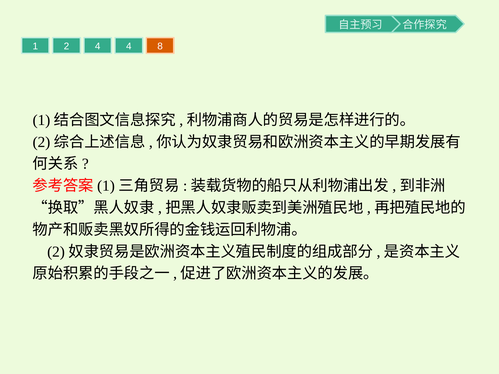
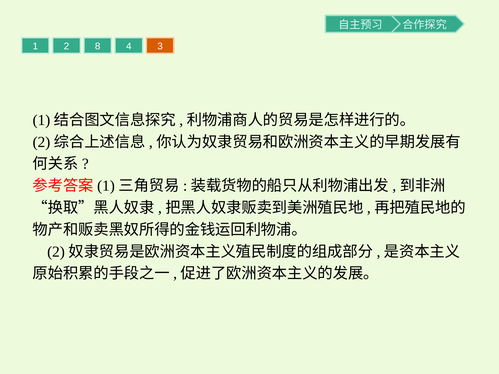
2 4: 4 -> 8
8: 8 -> 3
